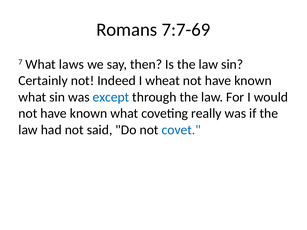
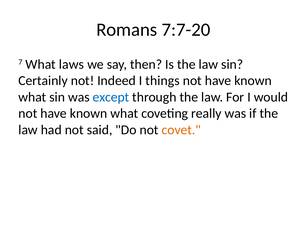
7:7-69: 7:7-69 -> 7:7-20
wheat: wheat -> things
covet colour: blue -> orange
